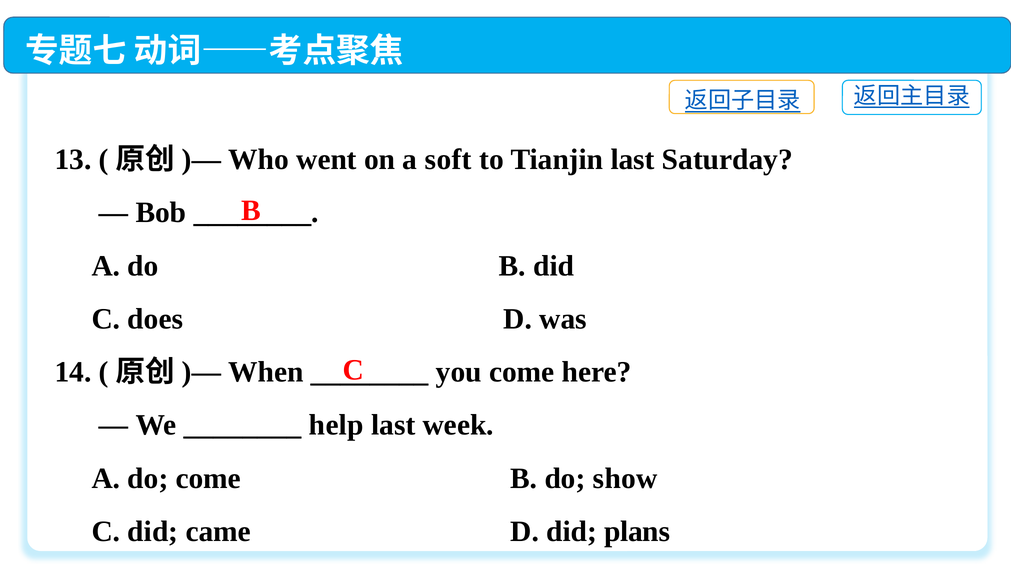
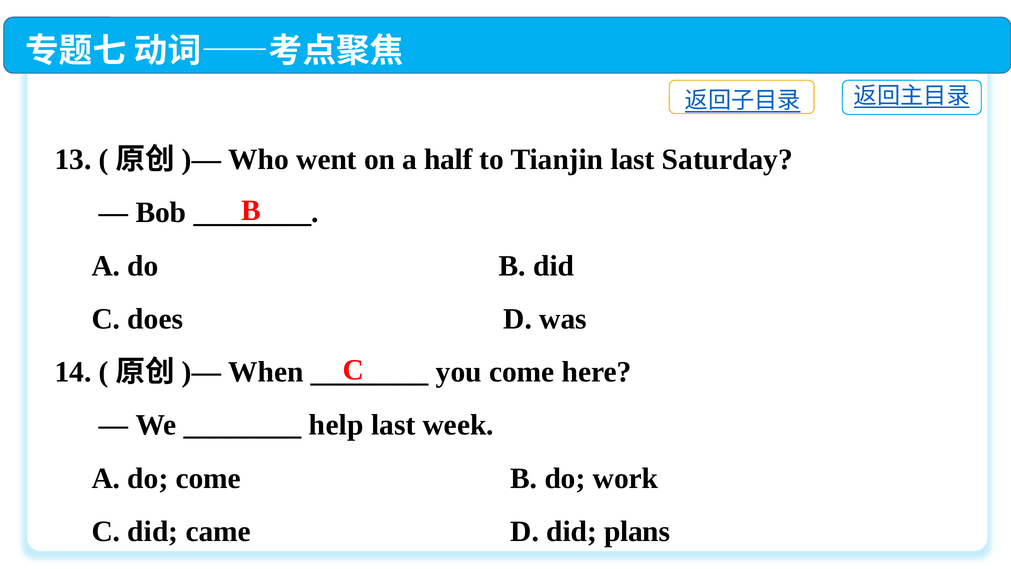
soft: soft -> half
show: show -> work
